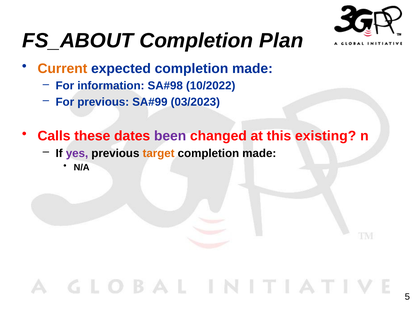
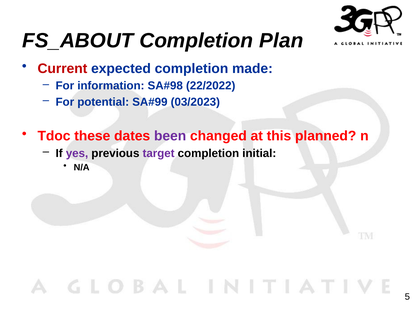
Current colour: orange -> red
10/2022: 10/2022 -> 22/2022
For previous: previous -> potential
Calls: Calls -> Tdoc
existing: existing -> planned
target colour: orange -> purple
made at (259, 154): made -> initial
